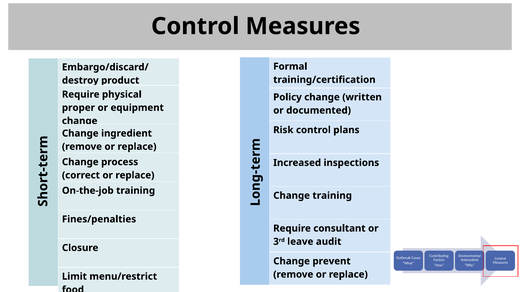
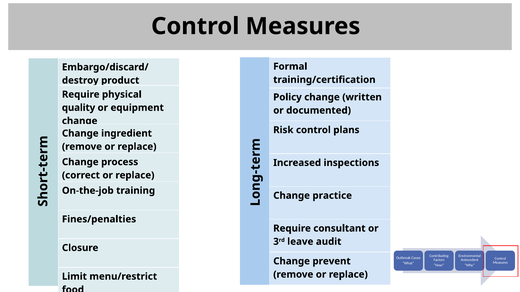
proper: proper -> quality
Change training: training -> practice
